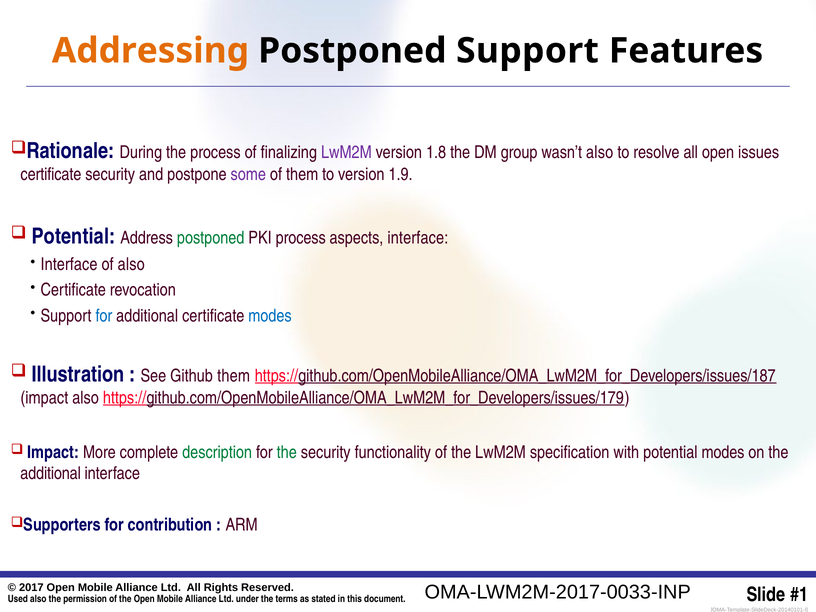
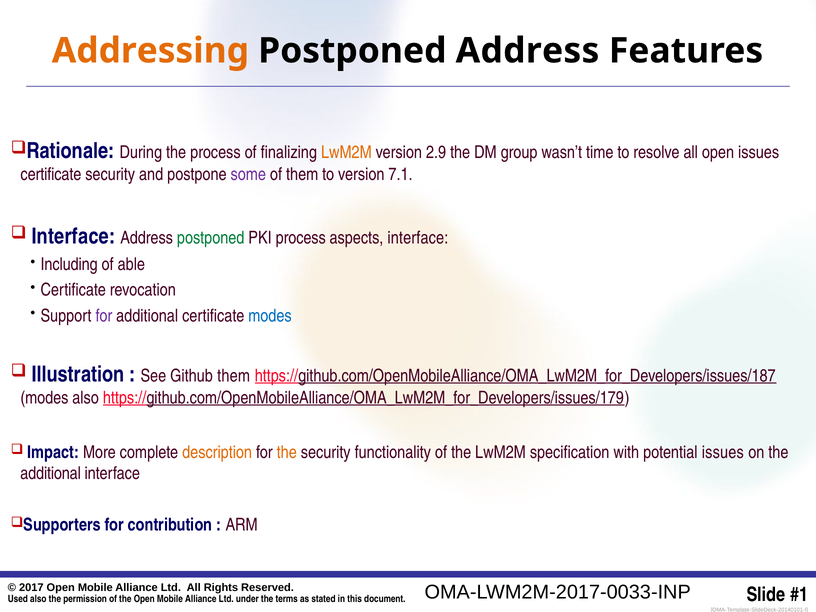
Postponed Support: Support -> Address
LwM2M at (346, 152) colour: purple -> orange
1.8: 1.8 -> 2.9
wasn’t also: also -> time
1.9: 1.9 -> 7.1
Potential at (73, 236): Potential -> Interface
Interface at (69, 264): Interface -> Including
of also: also -> able
for at (104, 316) colour: blue -> purple
impact at (44, 398): impact -> modes
description colour: green -> orange
the at (287, 452) colour: green -> orange
potential modes: modes -> issues
